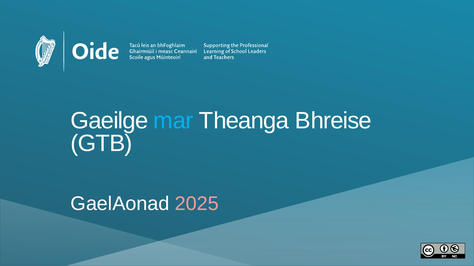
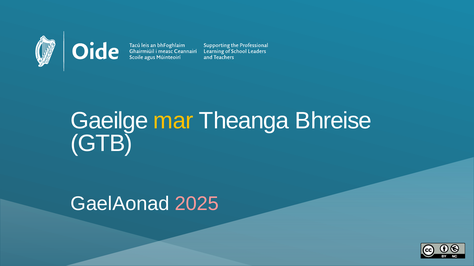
mar colour: light blue -> yellow
